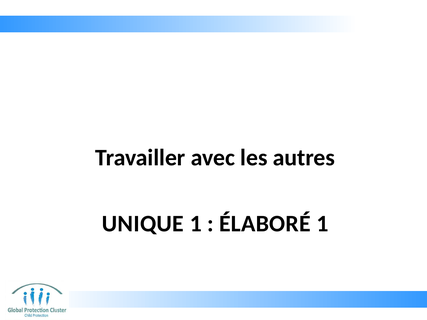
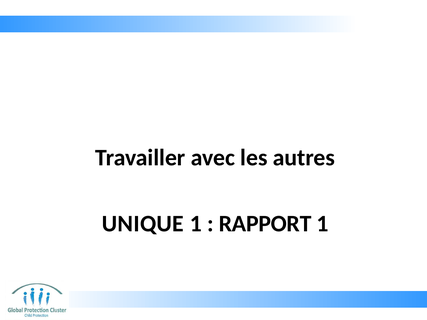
ÉLABORÉ: ÉLABORÉ -> RAPPORT
